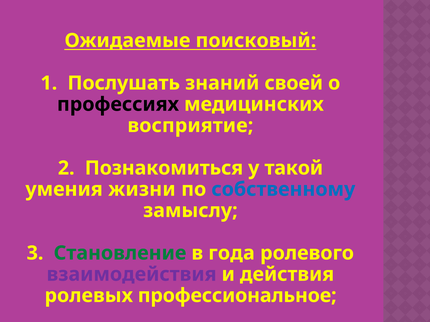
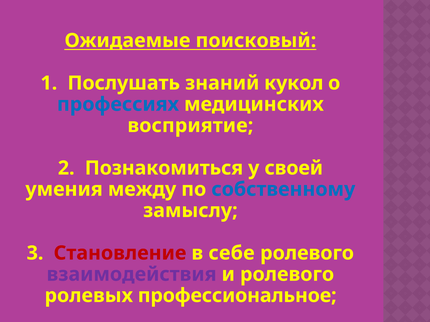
своей: своей -> кукол
профессиях colour: black -> blue
такой: такой -> своей
жизни: жизни -> между
Становление colour: green -> red
года: года -> себе
и действия: действия -> ролевого
